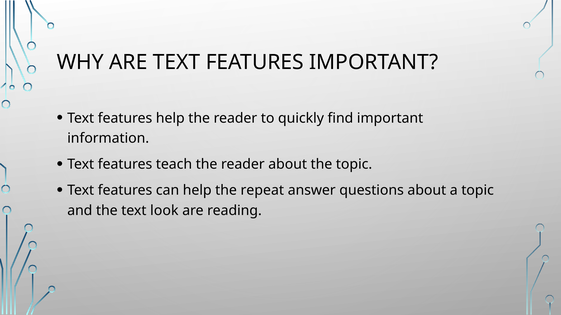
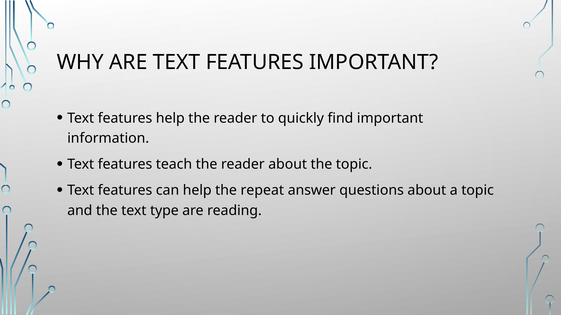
look: look -> type
